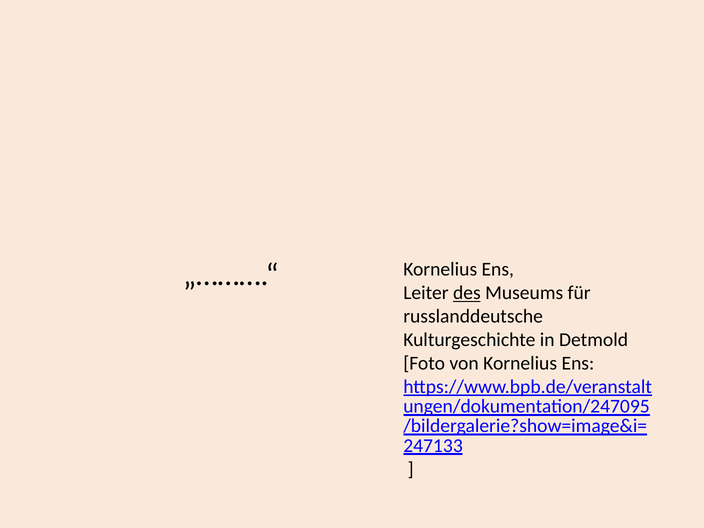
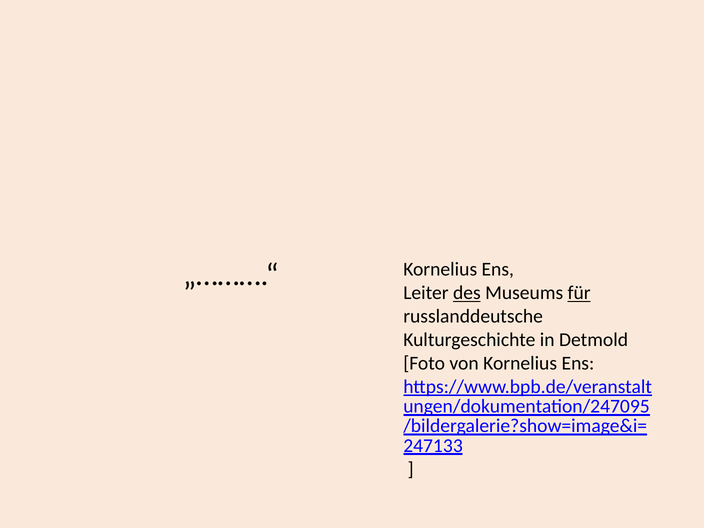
für underline: none -> present
